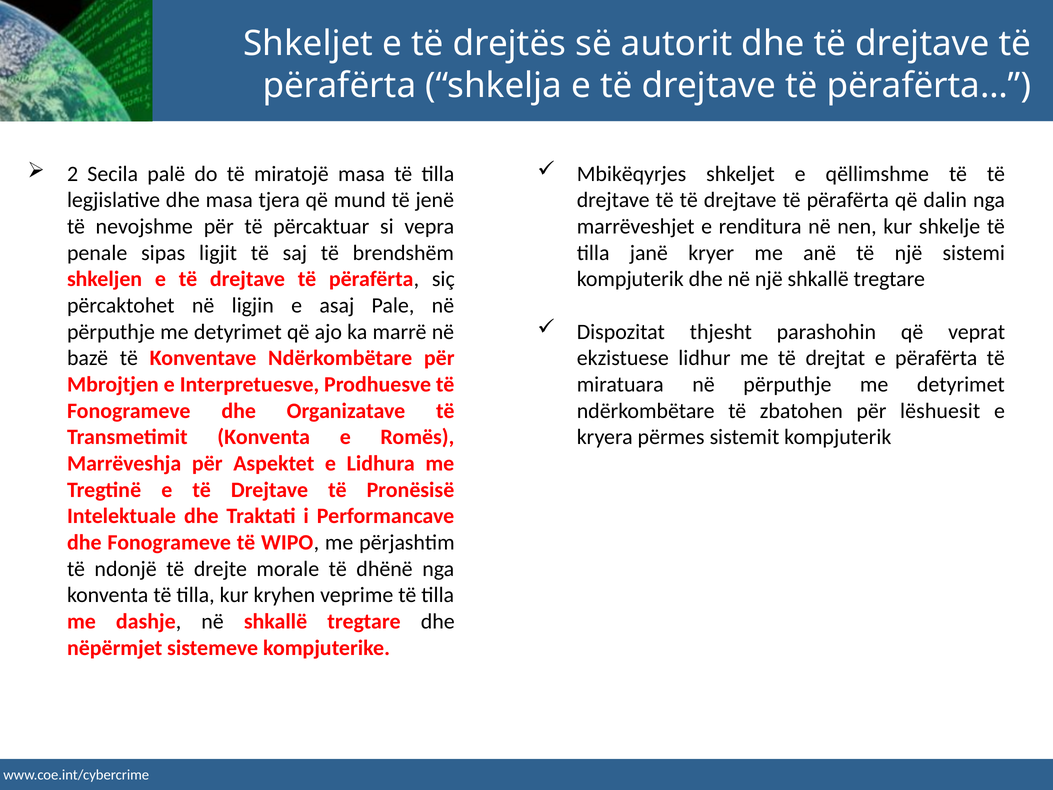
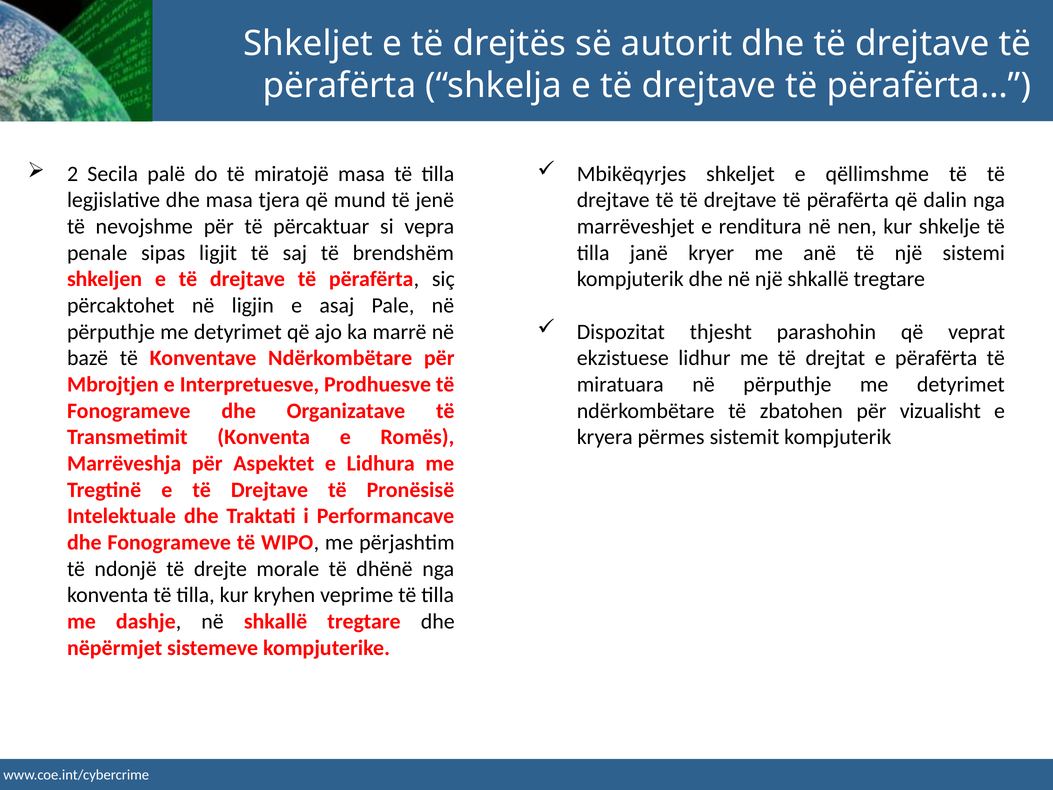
lëshuesit: lëshuesit -> vizualisht
